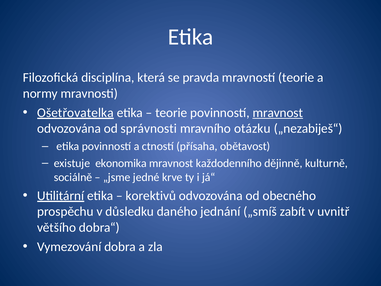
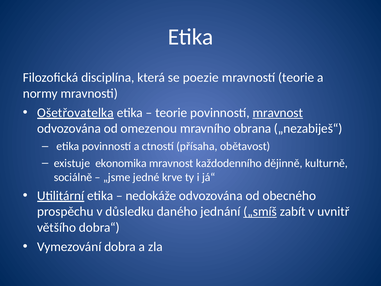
pravda: pravda -> poezie
správnosti: správnosti -> omezenou
otázku: otázku -> obrana
korektivů: korektivů -> nedokáže
„smíš underline: none -> present
